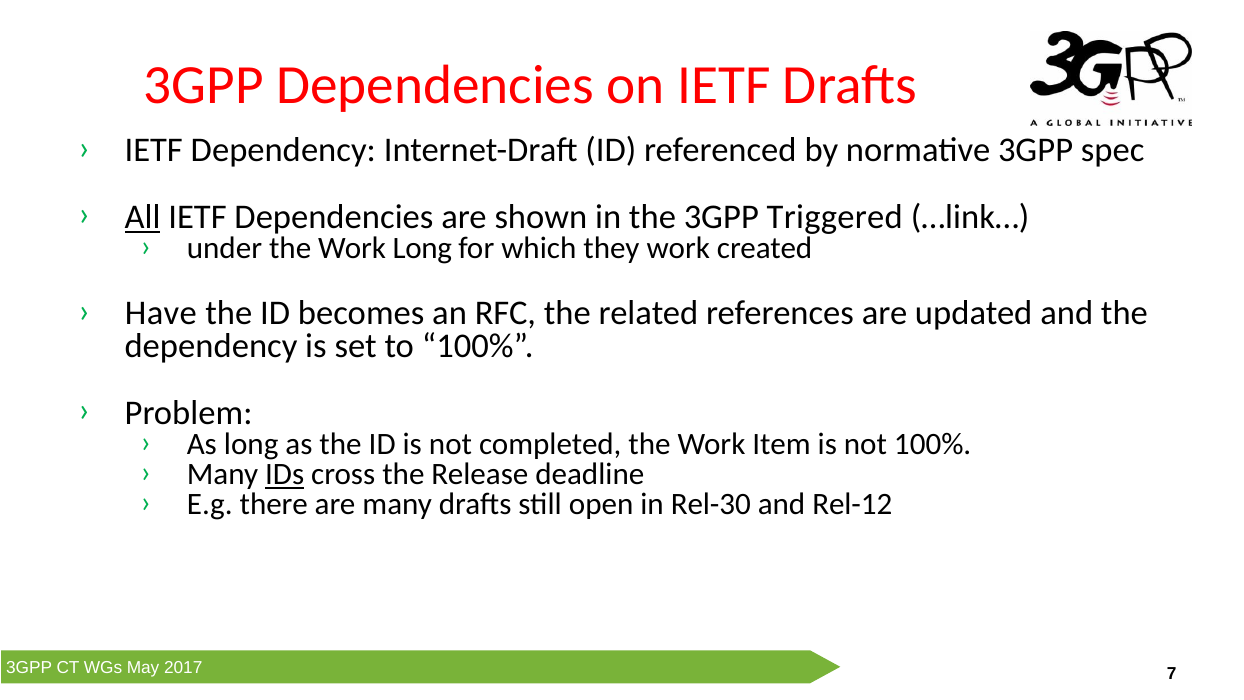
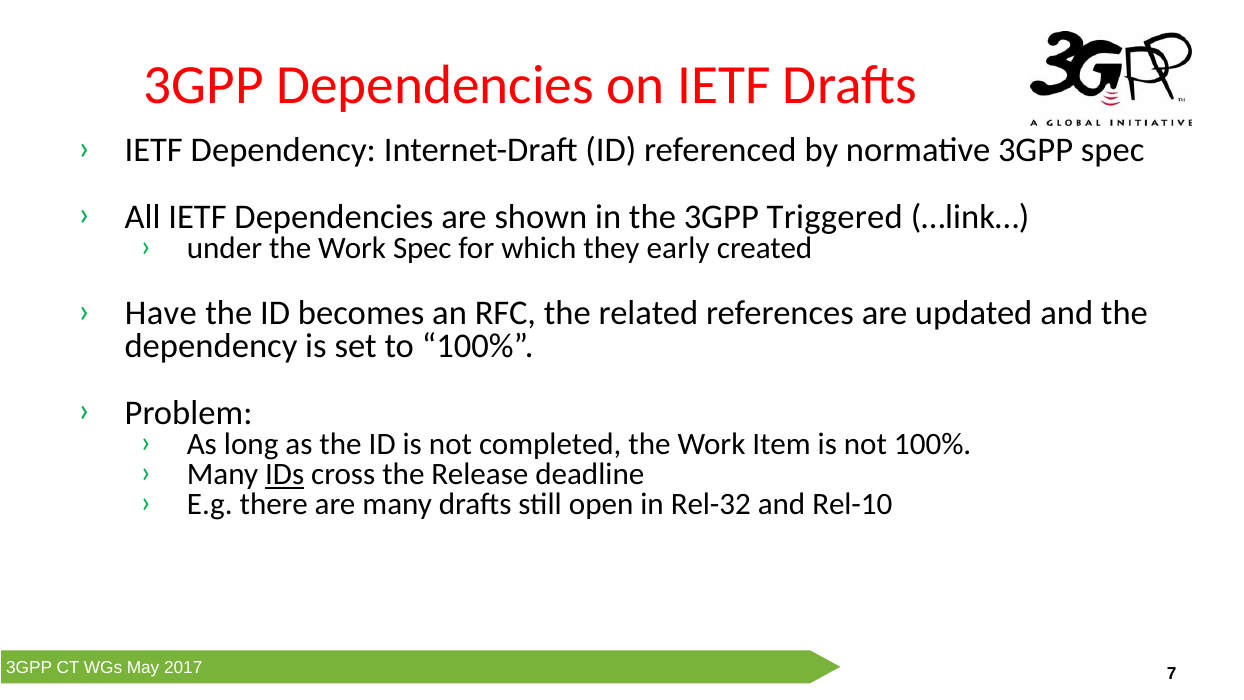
All underline: present -> none
Work Long: Long -> Spec
they work: work -> early
Rel-30: Rel-30 -> Rel-32
Rel-12: Rel-12 -> Rel-10
